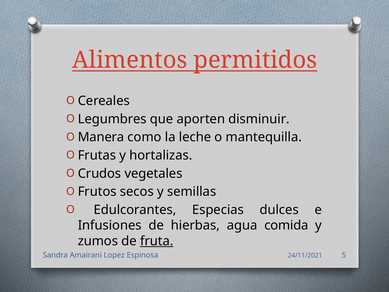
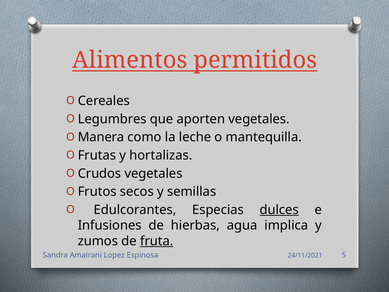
aporten disminuir: disminuir -> vegetales
dulces underline: none -> present
comida: comida -> implica
